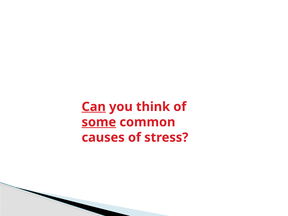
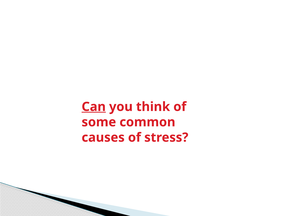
some underline: present -> none
